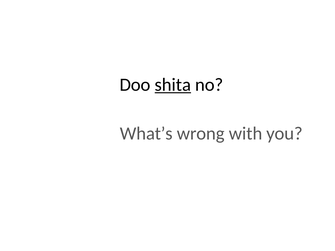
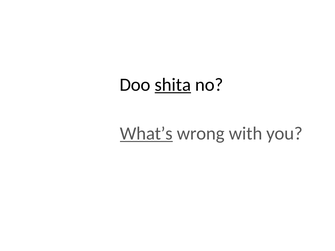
What’s underline: none -> present
